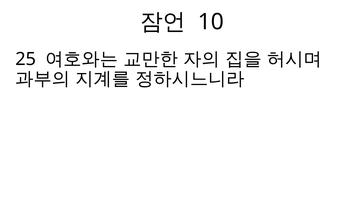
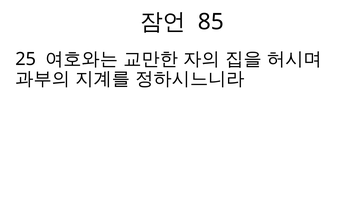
10: 10 -> 85
